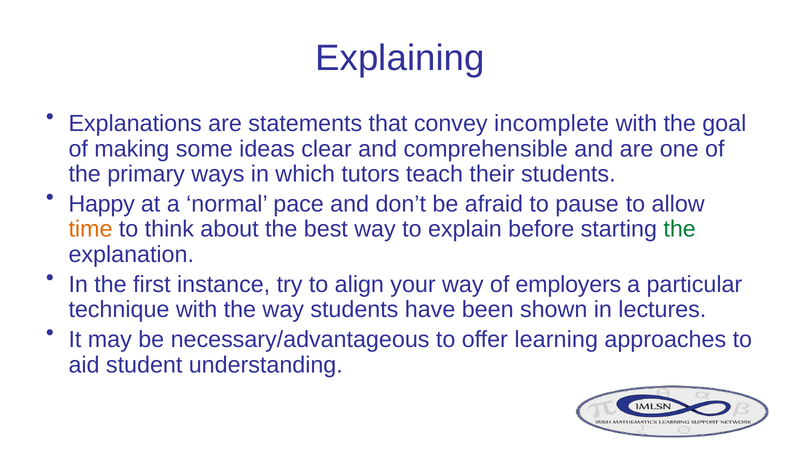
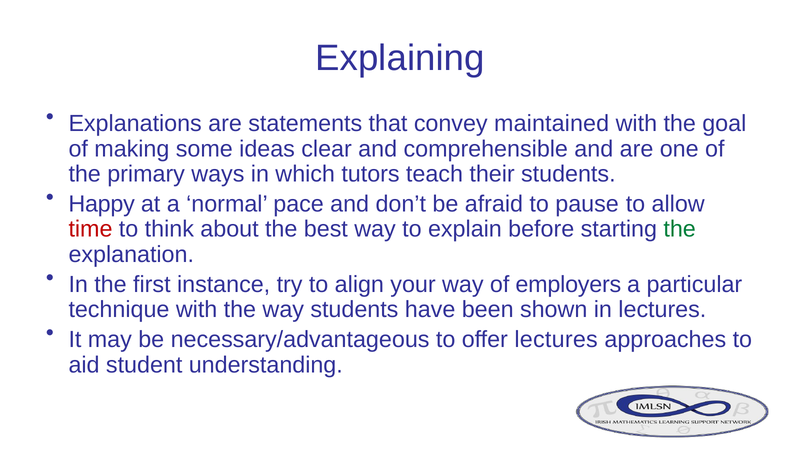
incomplete: incomplete -> maintained
time colour: orange -> red
offer learning: learning -> lectures
